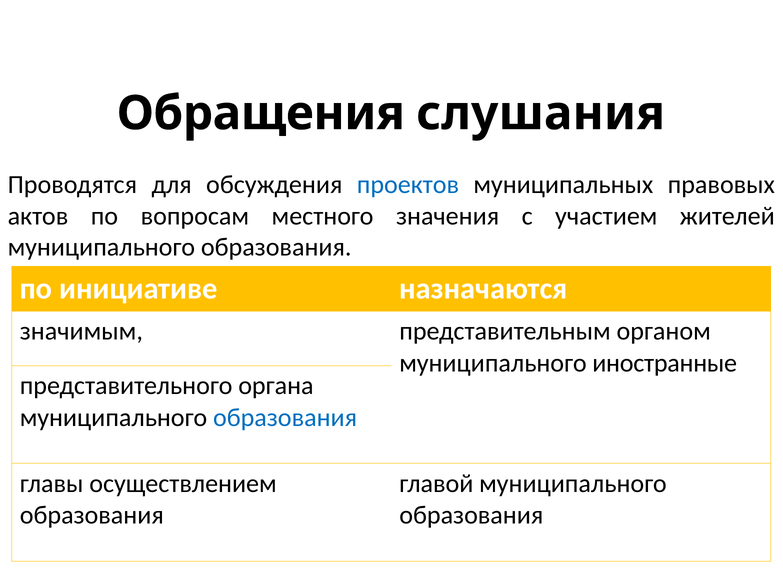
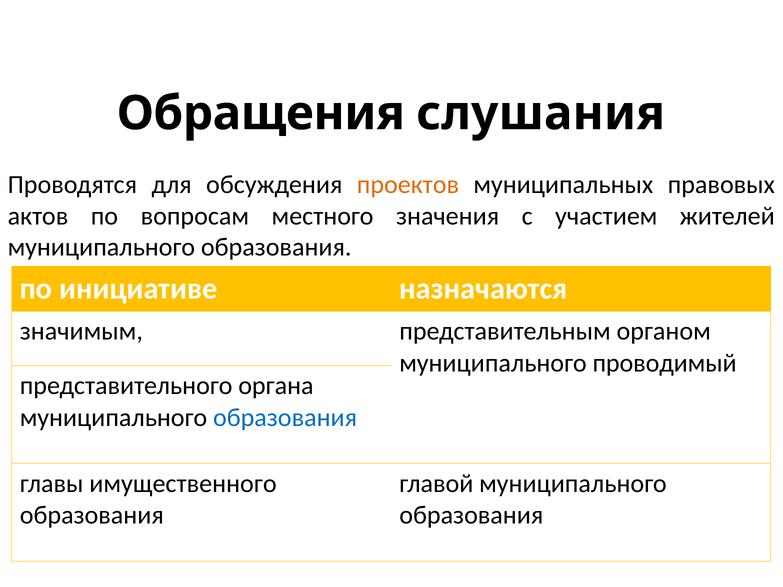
проектов colour: blue -> orange
иностранные: иностранные -> проводимый
осуществлением: осуществлением -> имущественного
